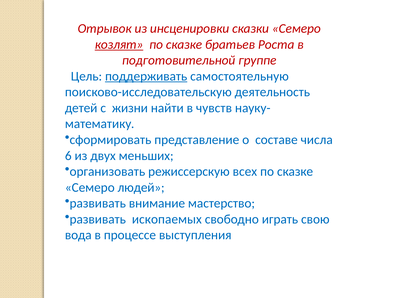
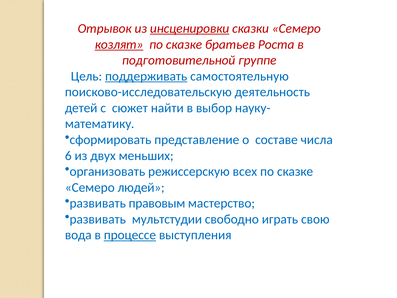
инсценировки underline: none -> present
жизни: жизни -> сюжет
чувств: чувств -> выбор
внимание: внимание -> правовым
ископаемых: ископаемых -> мультстудии
процессе underline: none -> present
